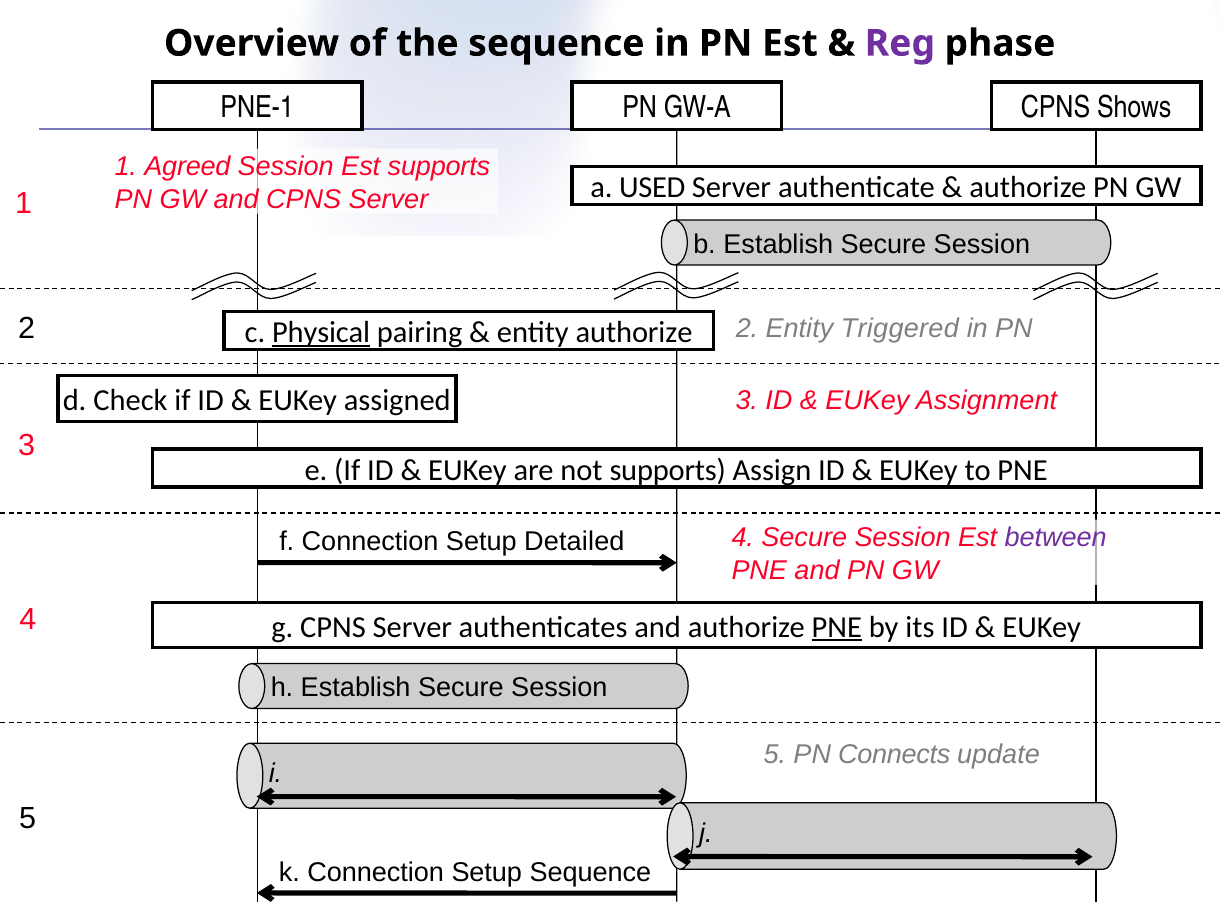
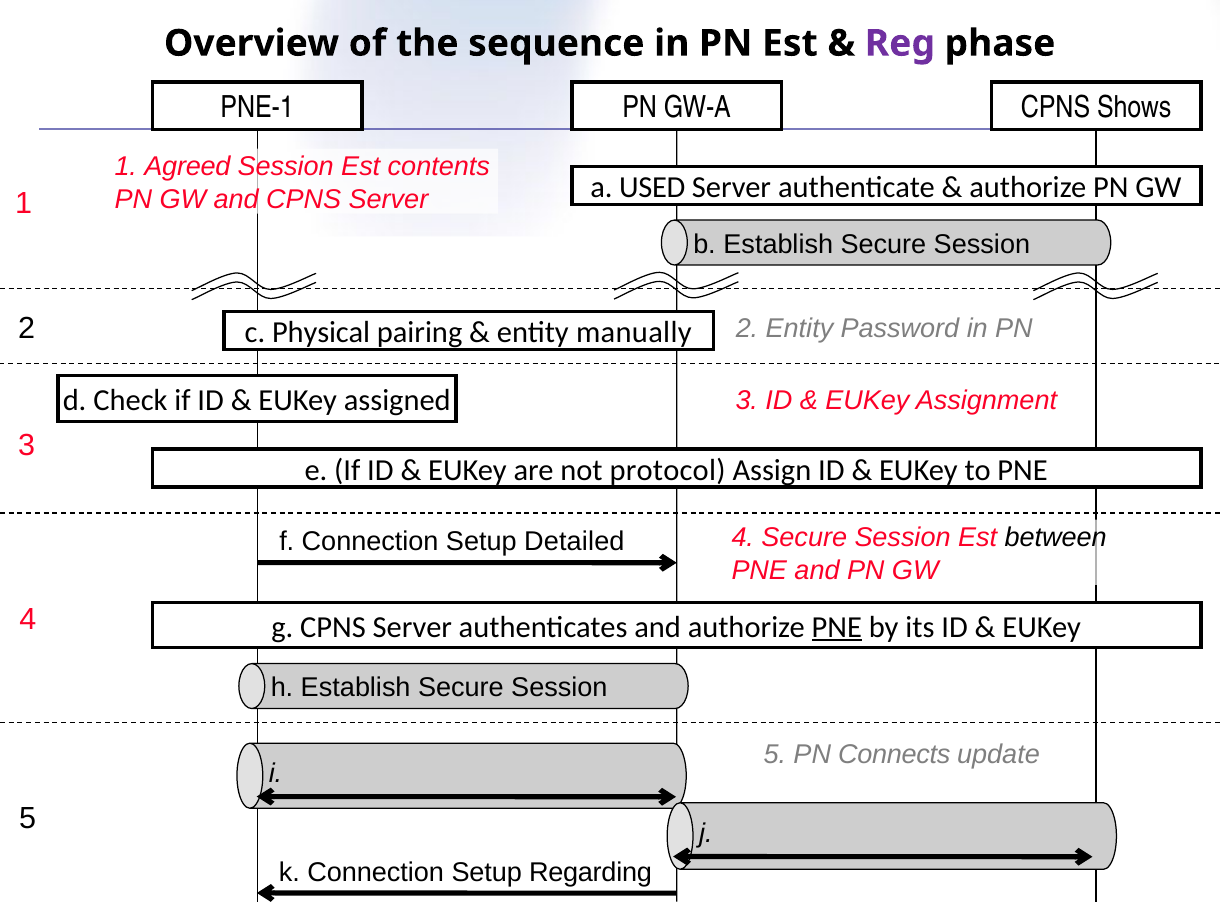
Est supports: supports -> contents
Triggered: Triggered -> Password
Physical underline: present -> none
entity authorize: authorize -> manually
not supports: supports -> protocol
between colour: purple -> black
Setup Sequence: Sequence -> Regarding
